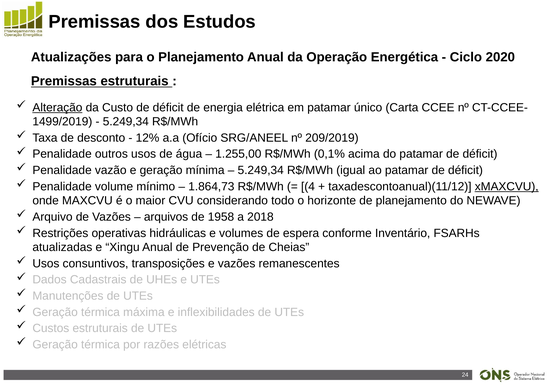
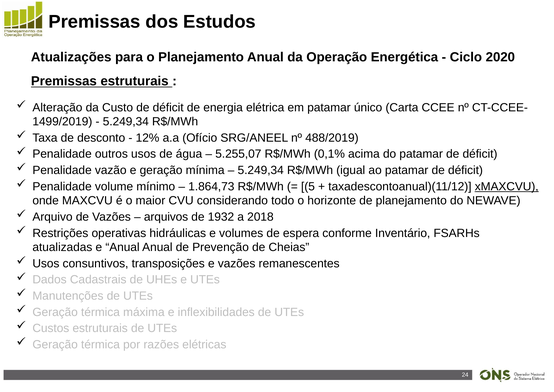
Alteração underline: present -> none
209/2019: 209/2019 -> 488/2019
1.255,00: 1.255,00 -> 5.255,07
4: 4 -> 5
1958: 1958 -> 1932
e Xingu: Xingu -> Anual
